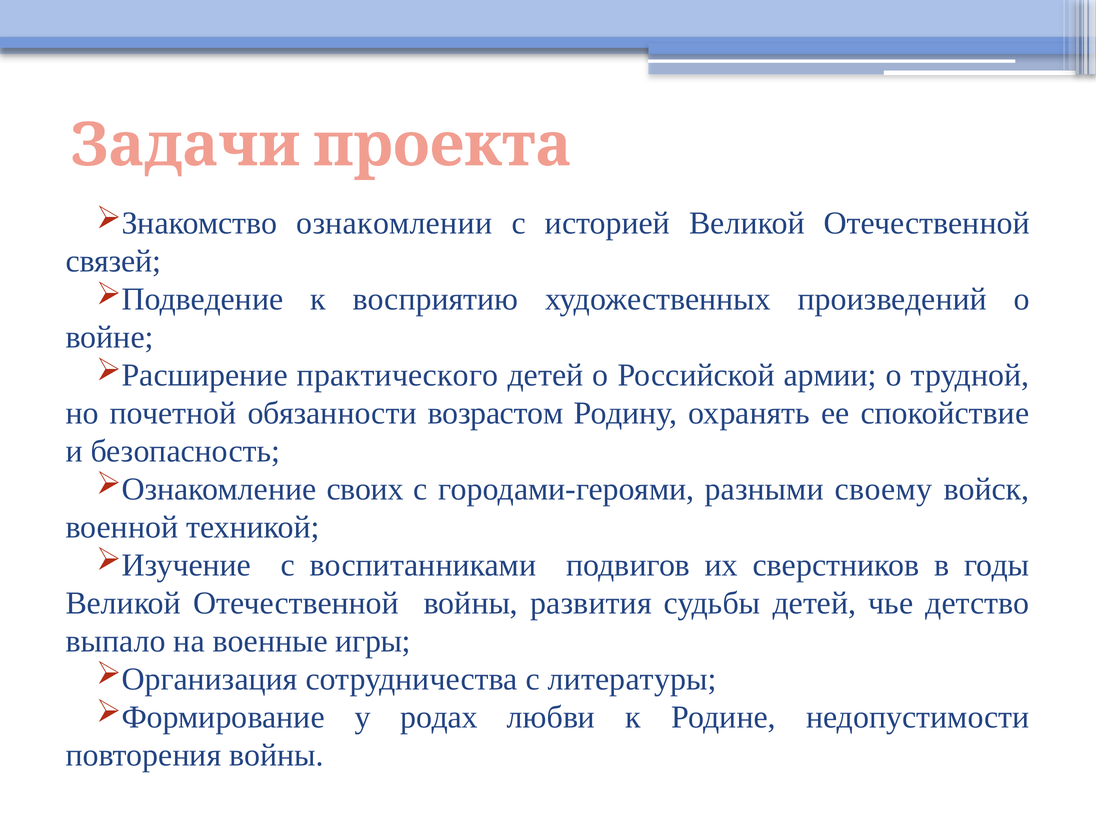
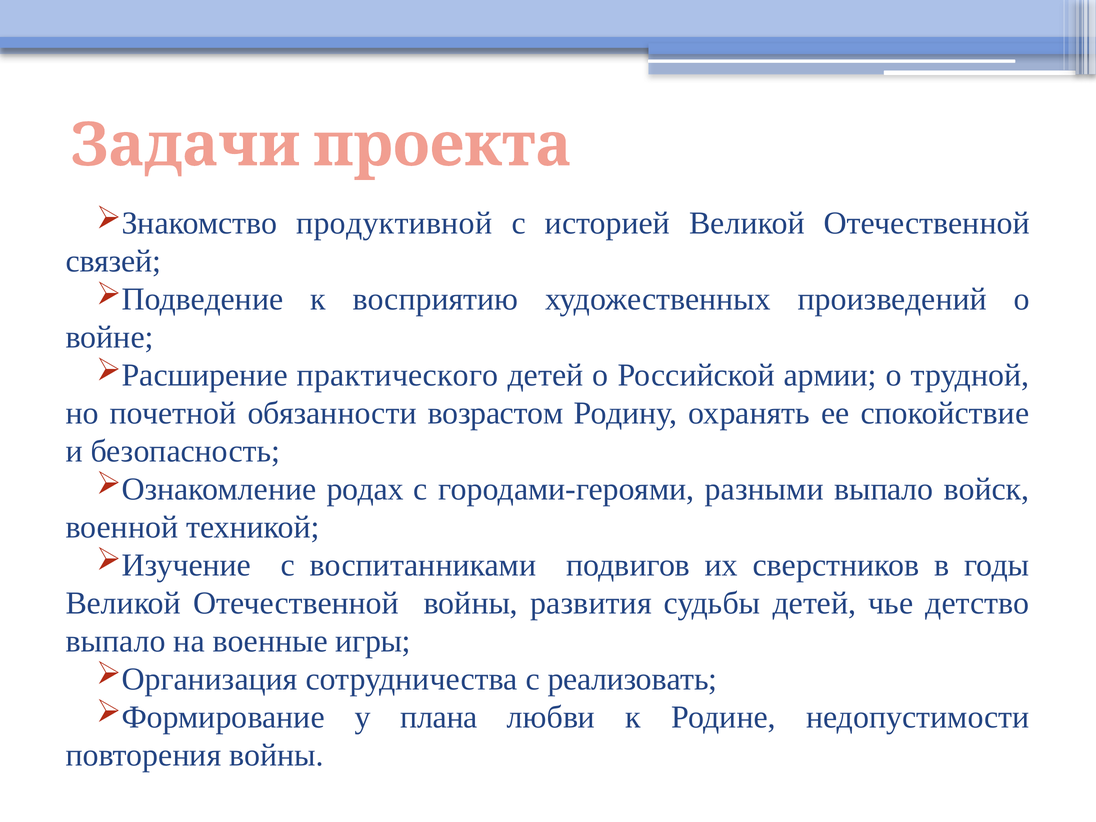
ознакомлении: ознакомлении -> продуктивной
своих: своих -> родах
разными своему: своему -> выпало
литературы: литературы -> реализовать
родах: родах -> плана
